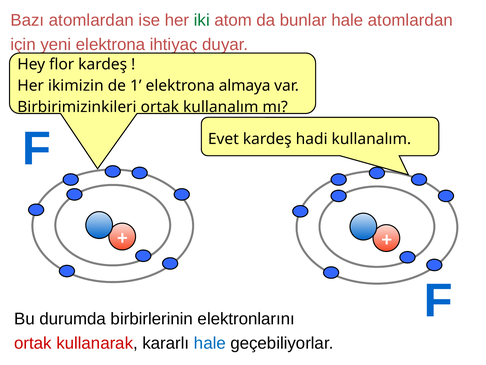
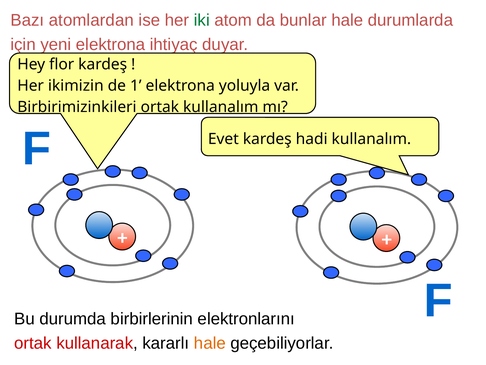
hale atomlardan: atomlardan -> durumlarda
almaya: almaya -> yoluyla
hale at (210, 343) colour: blue -> orange
